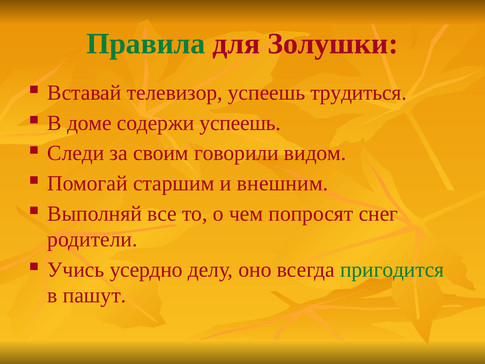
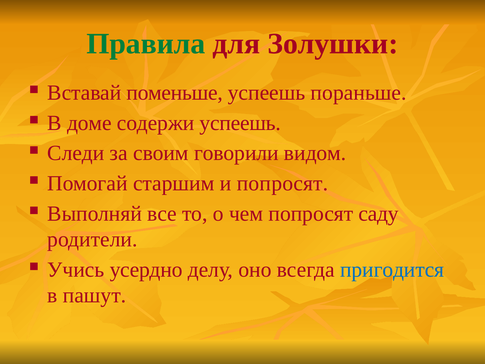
телевизор: телевизор -> поменьше
трудиться: трудиться -> пораньше
и внешним: внешним -> попросят
снег: снег -> саду
пригодится colour: green -> blue
